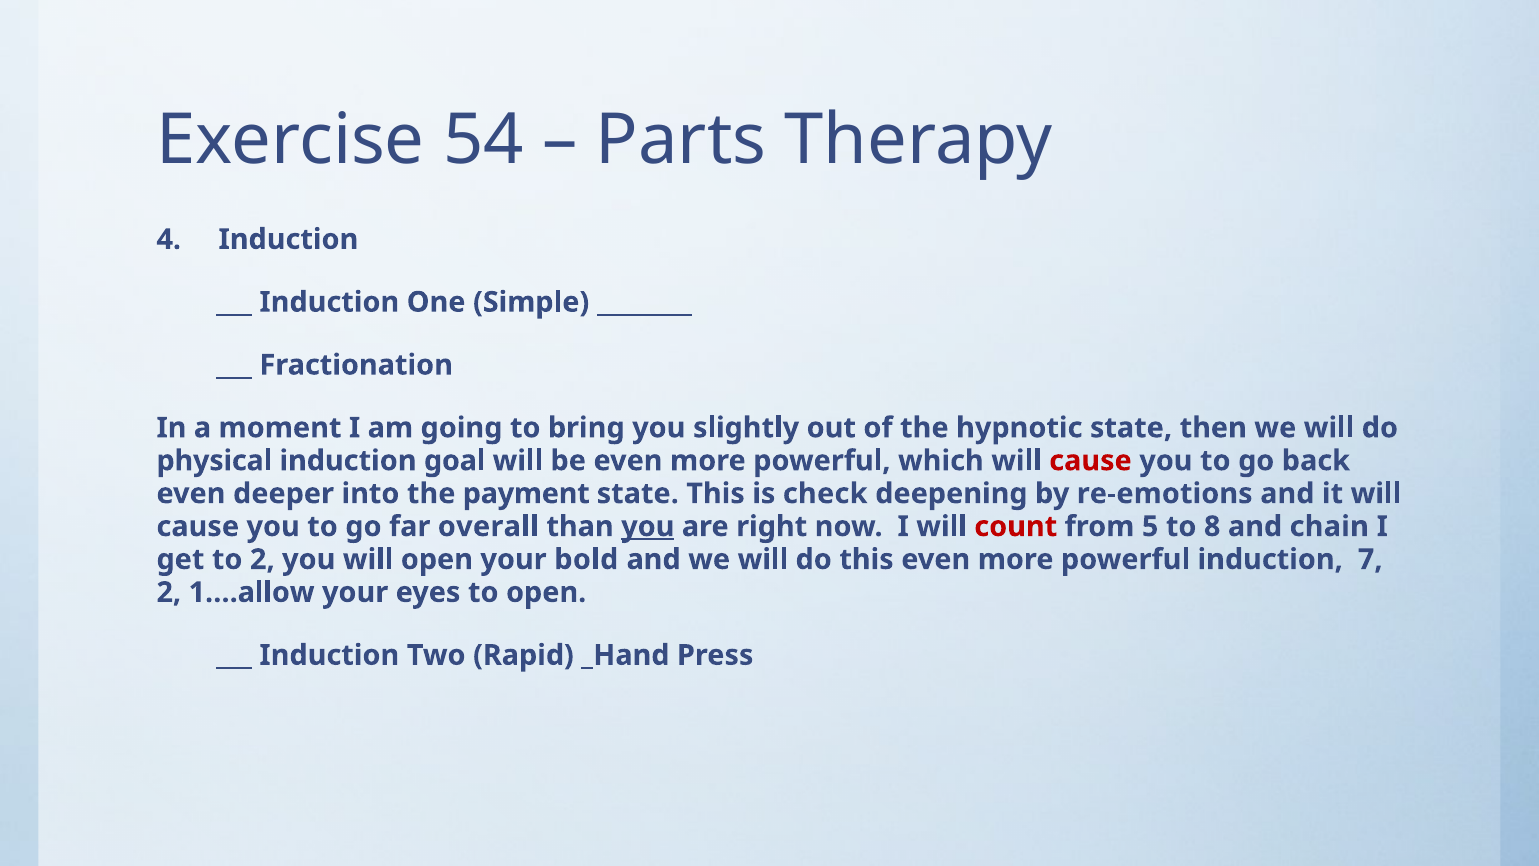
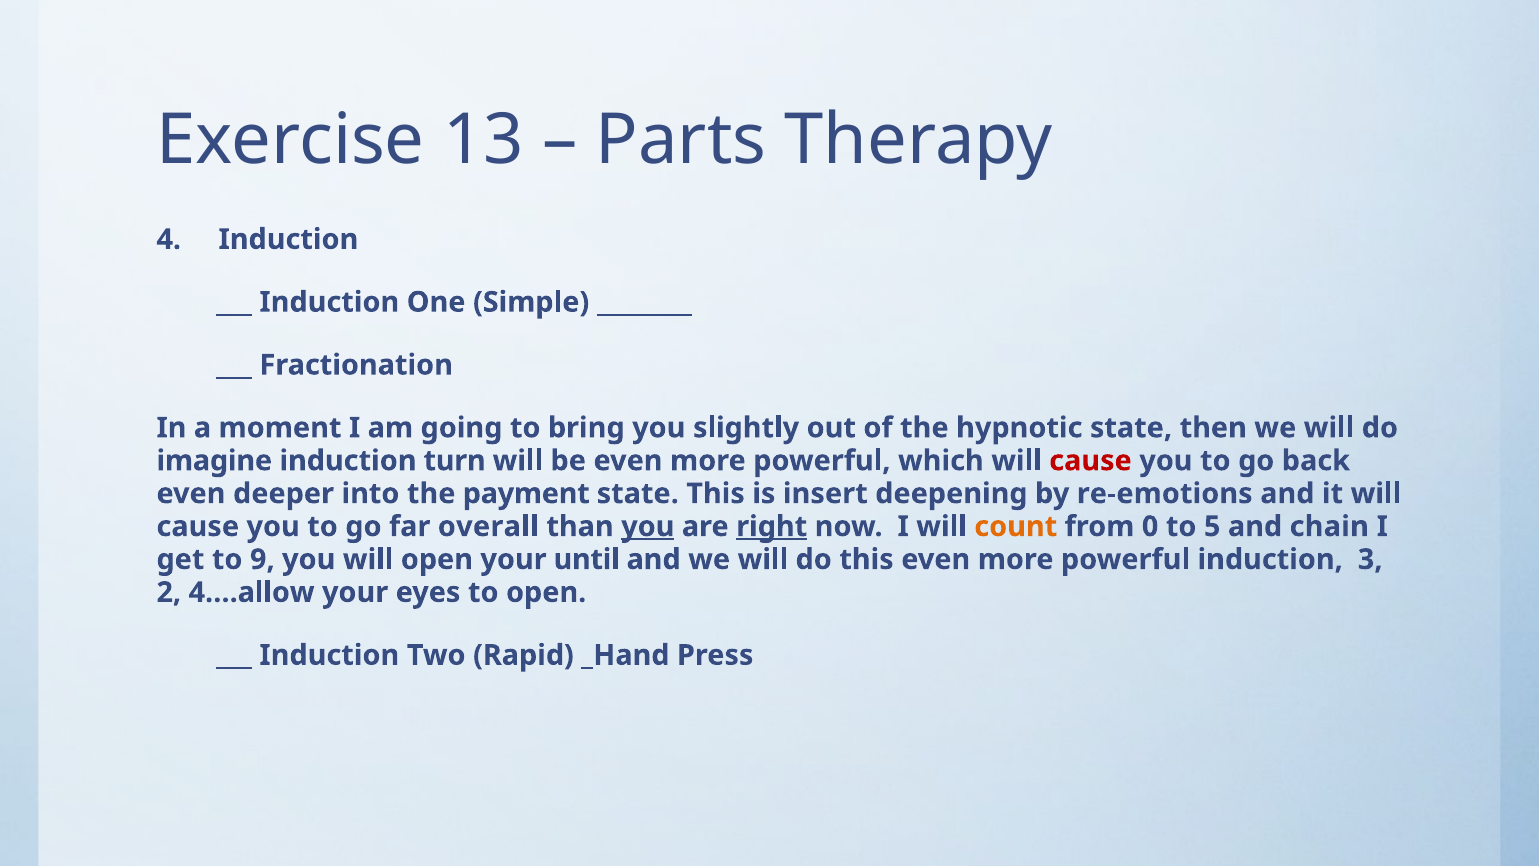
54: 54 -> 13
physical: physical -> imagine
goal: goal -> turn
check: check -> insert
right underline: none -> present
count colour: red -> orange
5: 5 -> 0
8: 8 -> 5
to 2: 2 -> 9
bold: bold -> until
7: 7 -> 3
1….allow: 1….allow -> 4….allow
